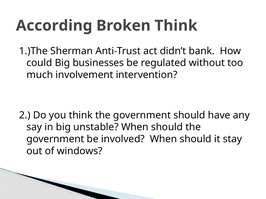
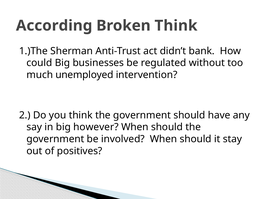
involvement: involvement -> unemployed
unstable: unstable -> however
windows: windows -> positives
